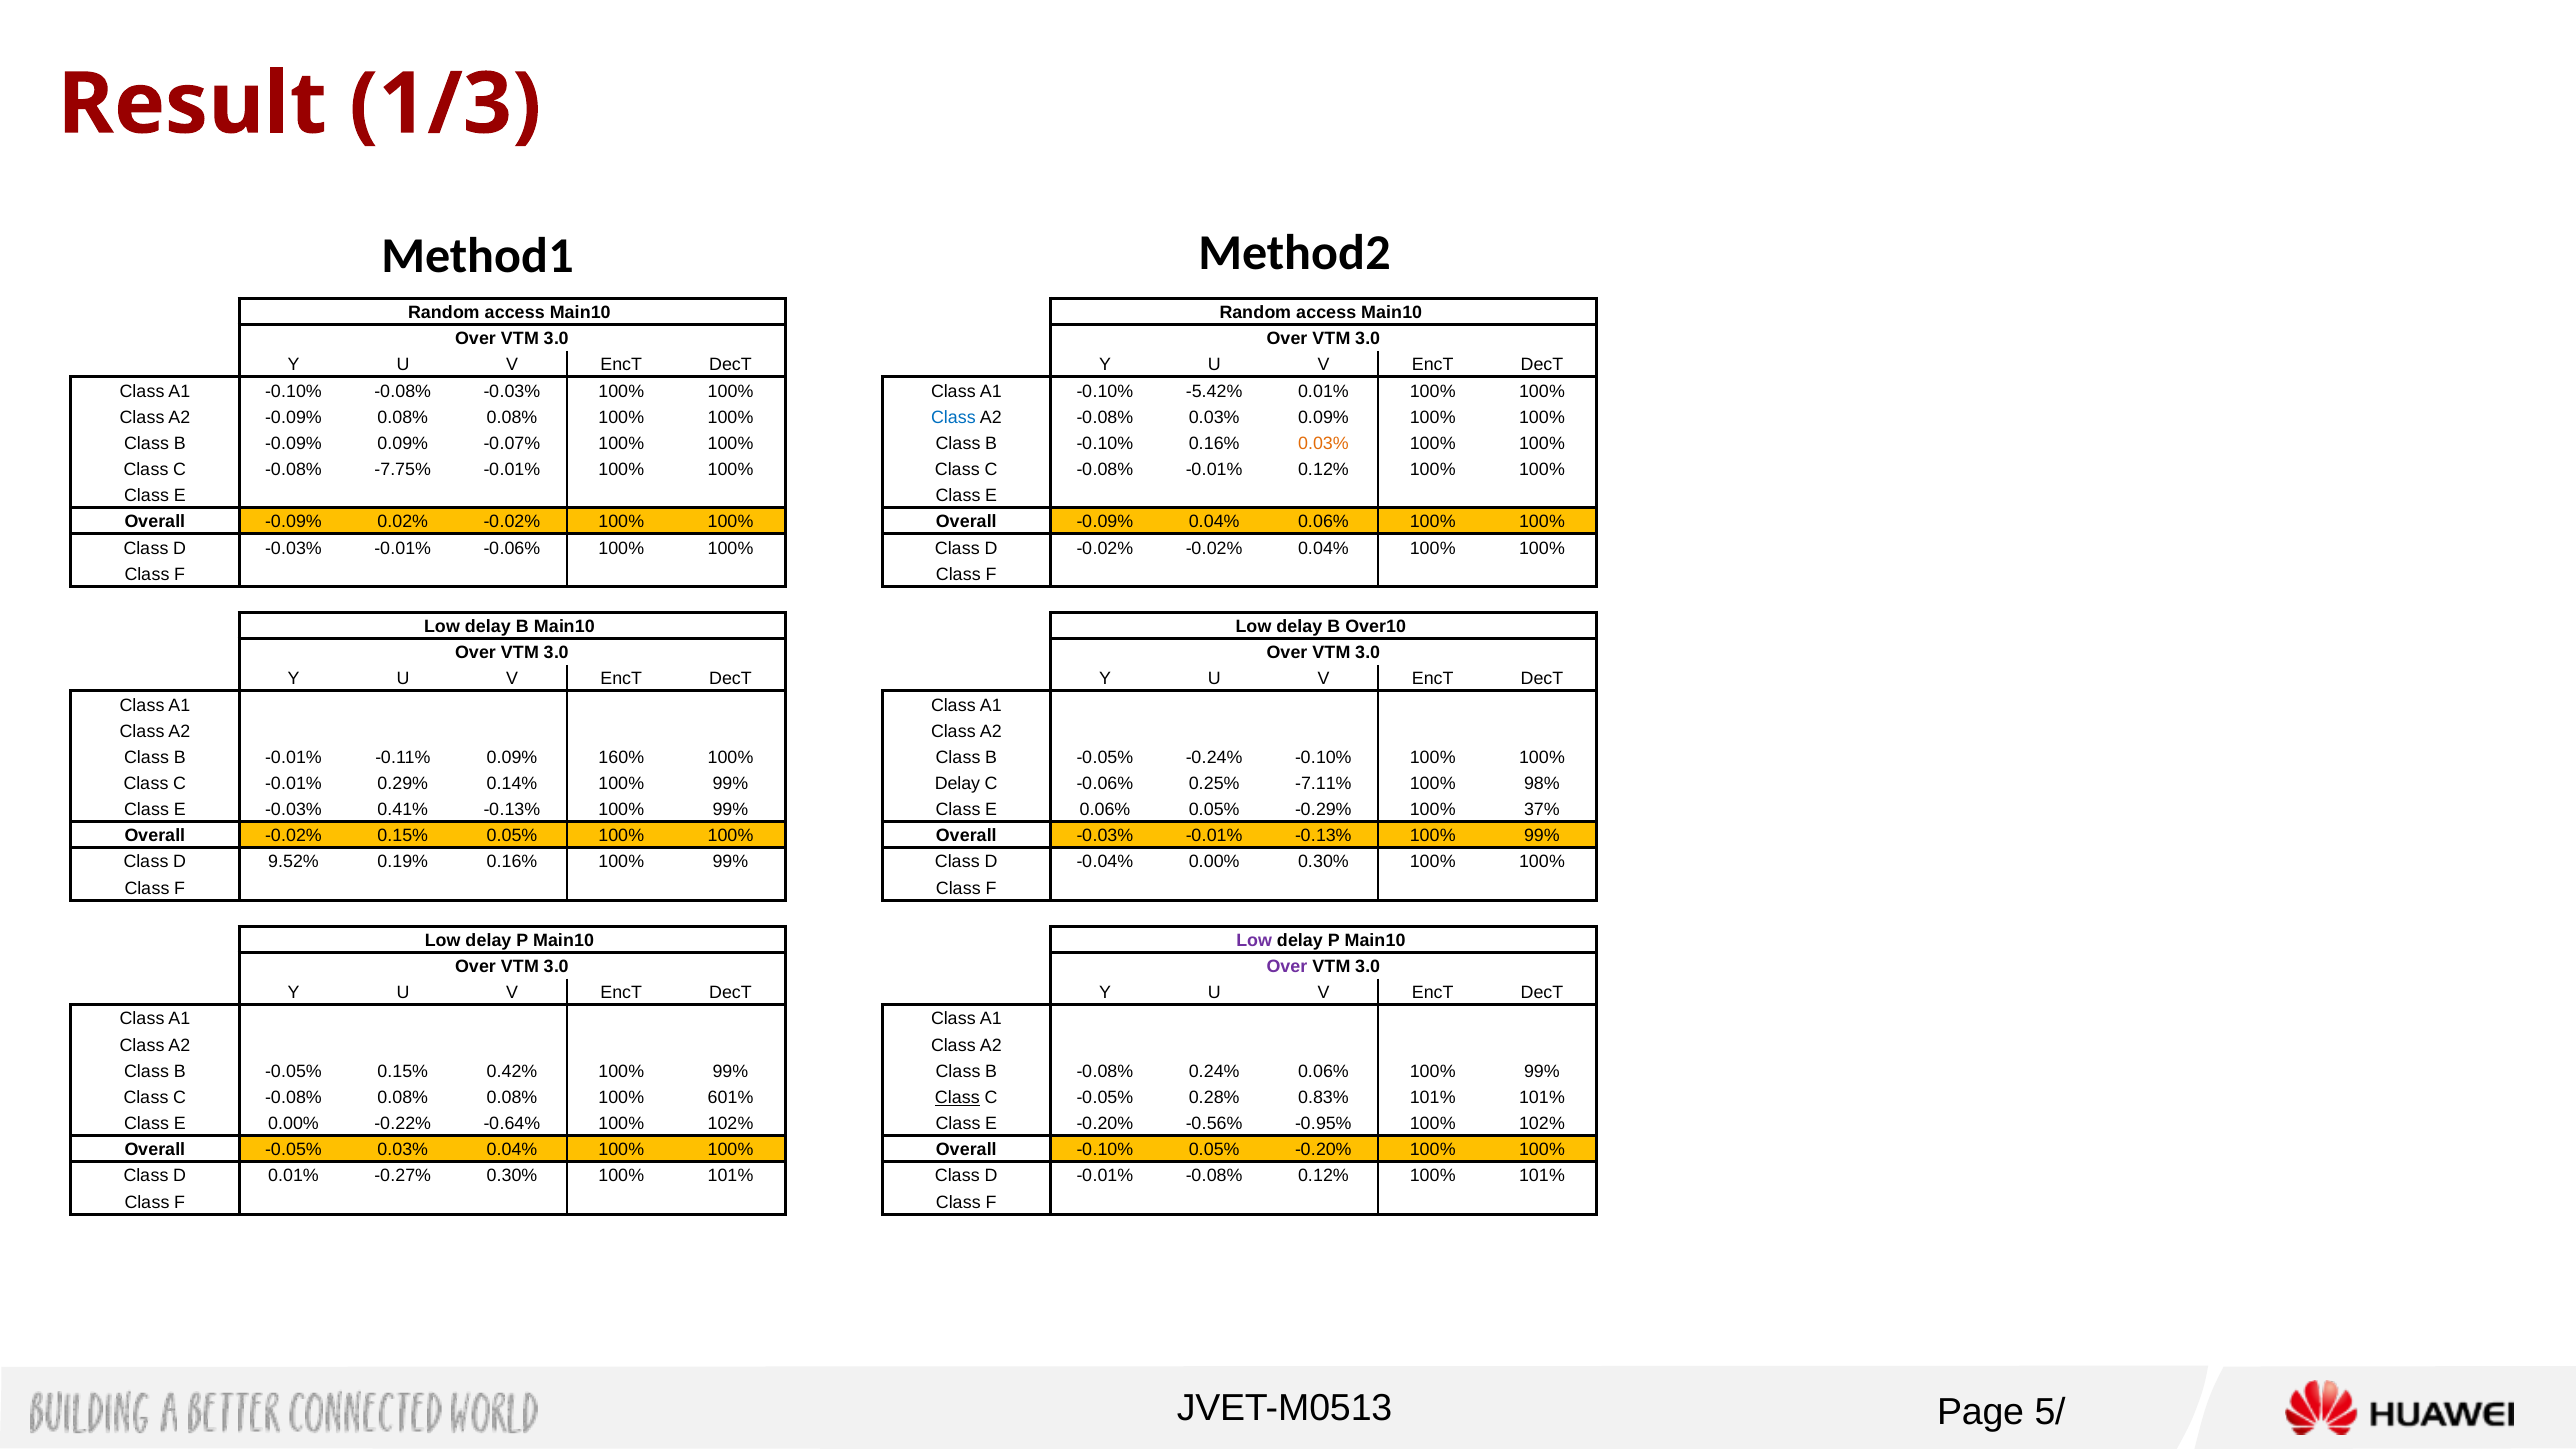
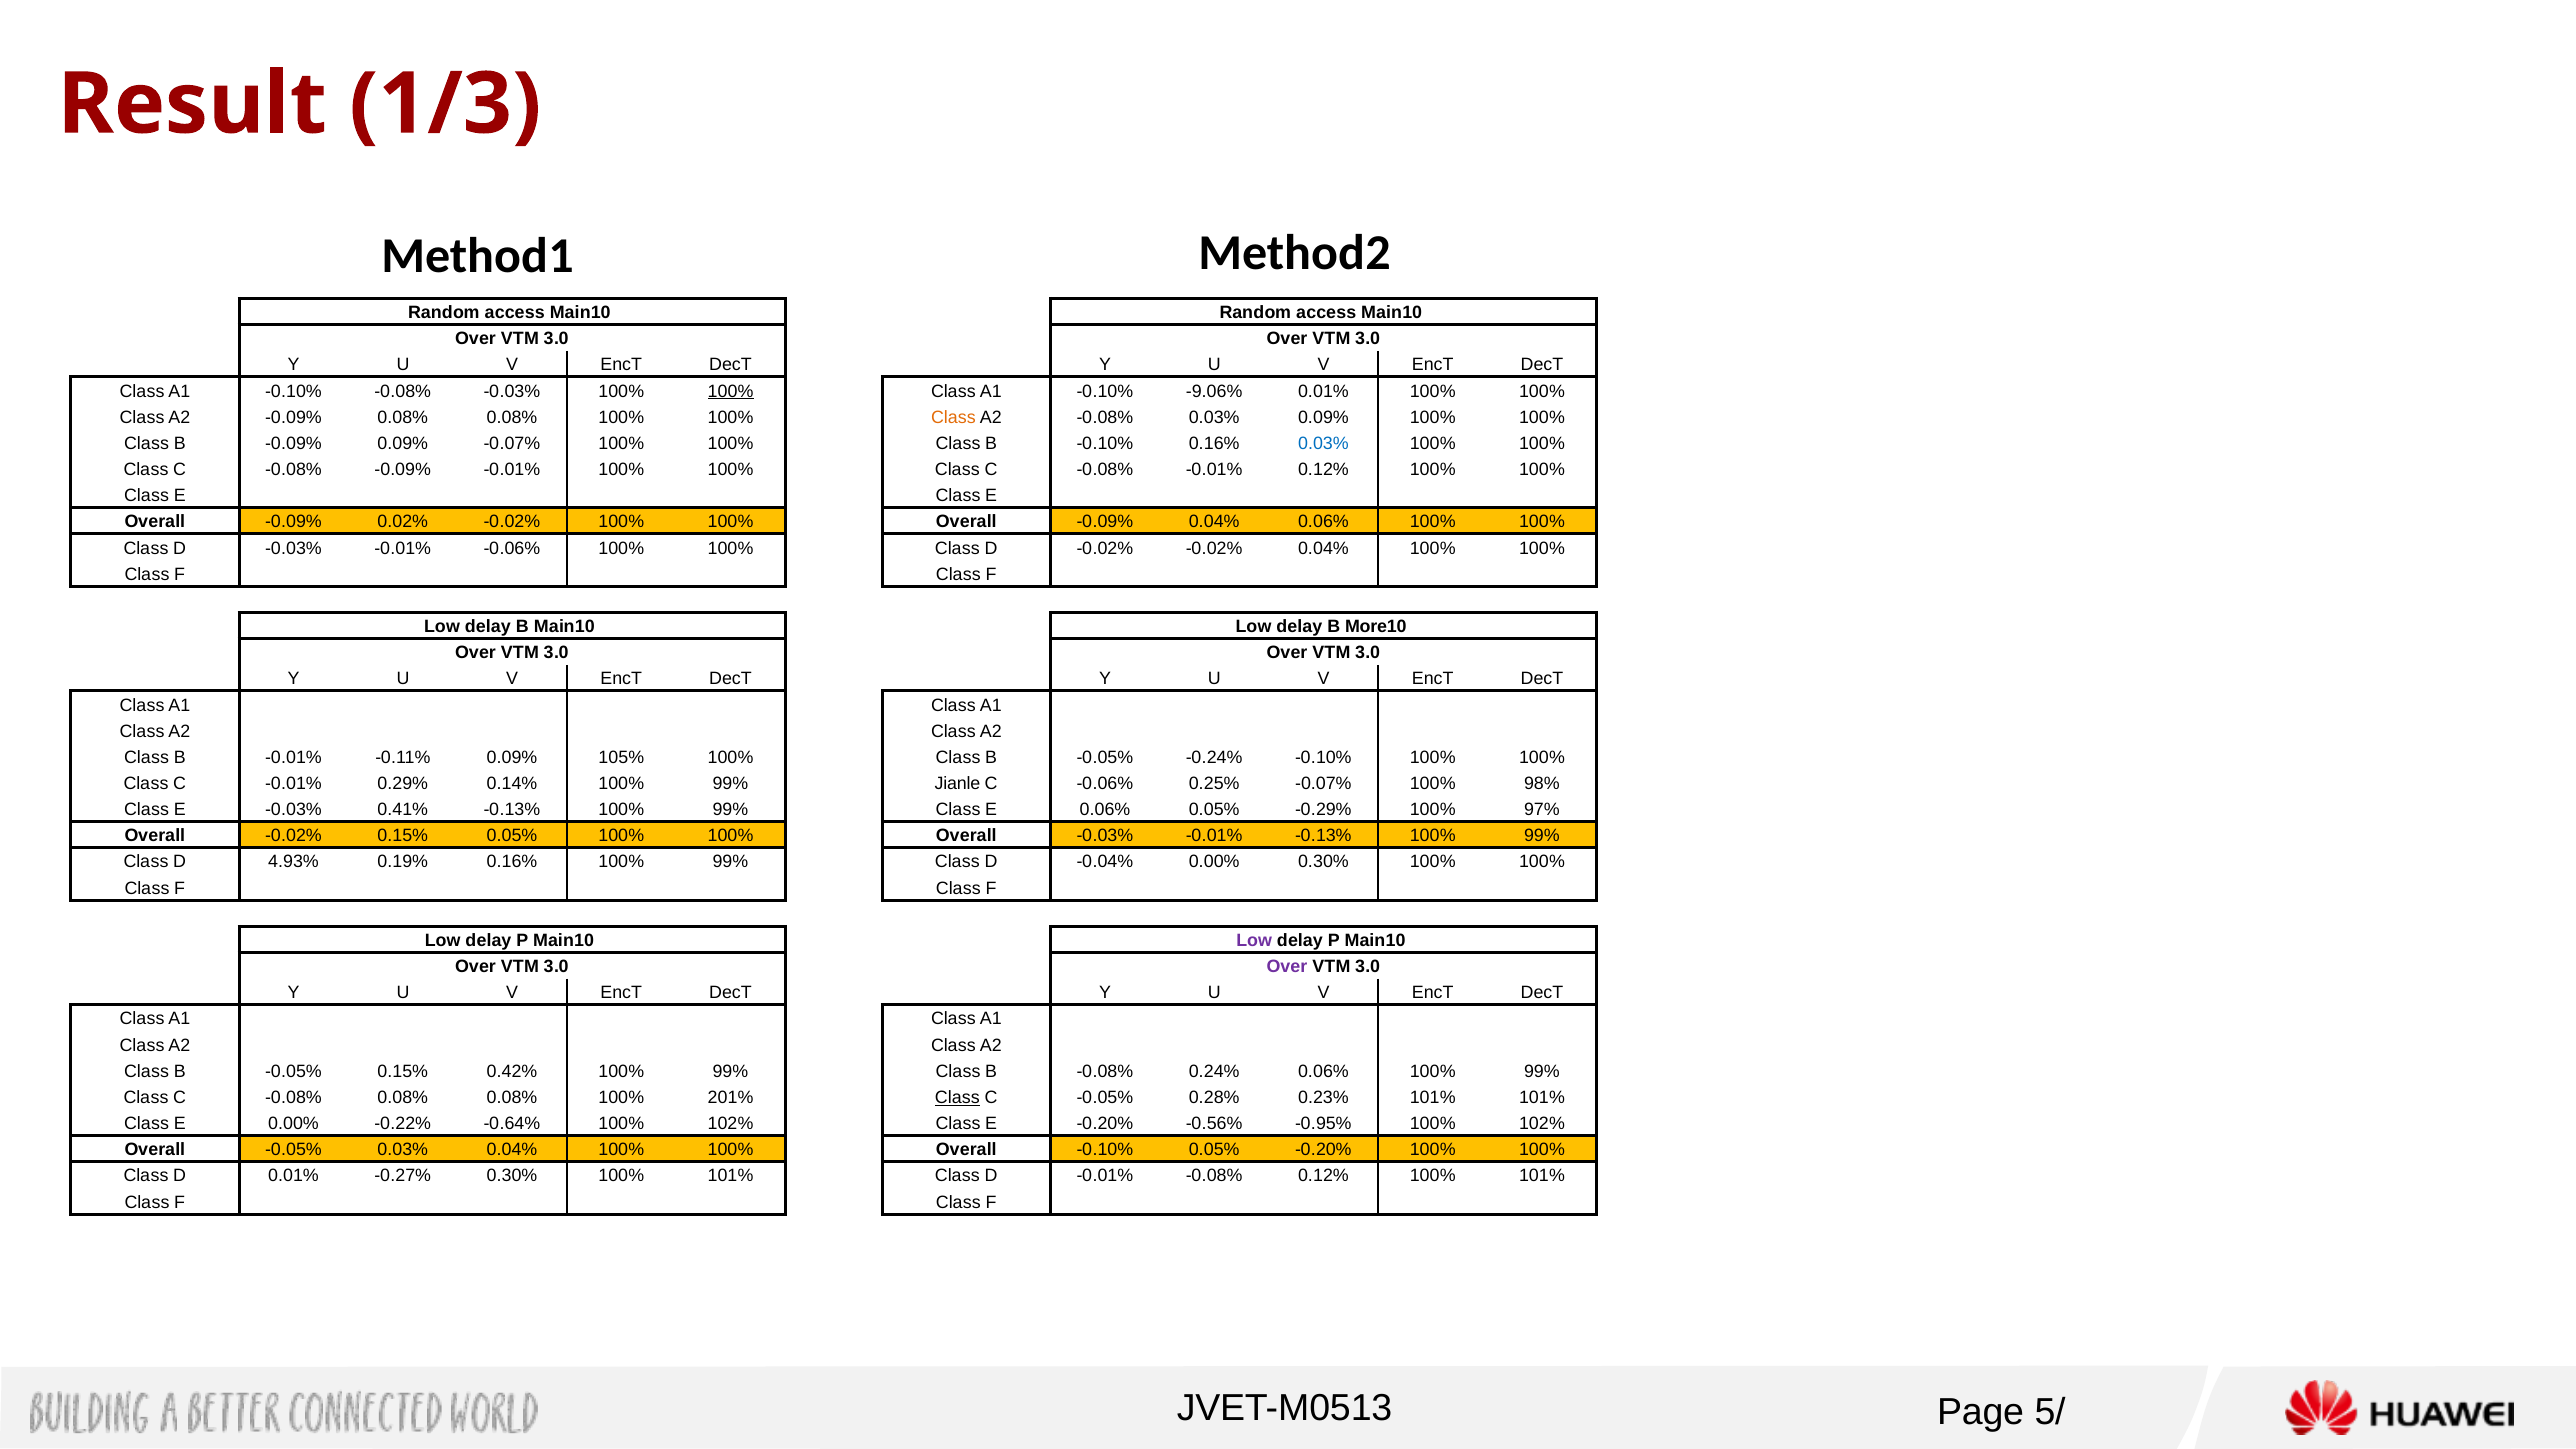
100% at (731, 391) underline: none -> present
-5.42%: -5.42% -> -9.06%
Class at (953, 417) colour: blue -> orange
0.03% at (1323, 443) colour: orange -> blue
-0.08% -7.75%: -7.75% -> -0.09%
Over10: Over10 -> More10
160%: 160% -> 105%
Delay at (957, 784): Delay -> Jianle
0.25% -7.11%: -7.11% -> -0.07%
37%: 37% -> 97%
9.52%: 9.52% -> 4.93%
601%: 601% -> 201%
0.83%: 0.83% -> 0.23%
